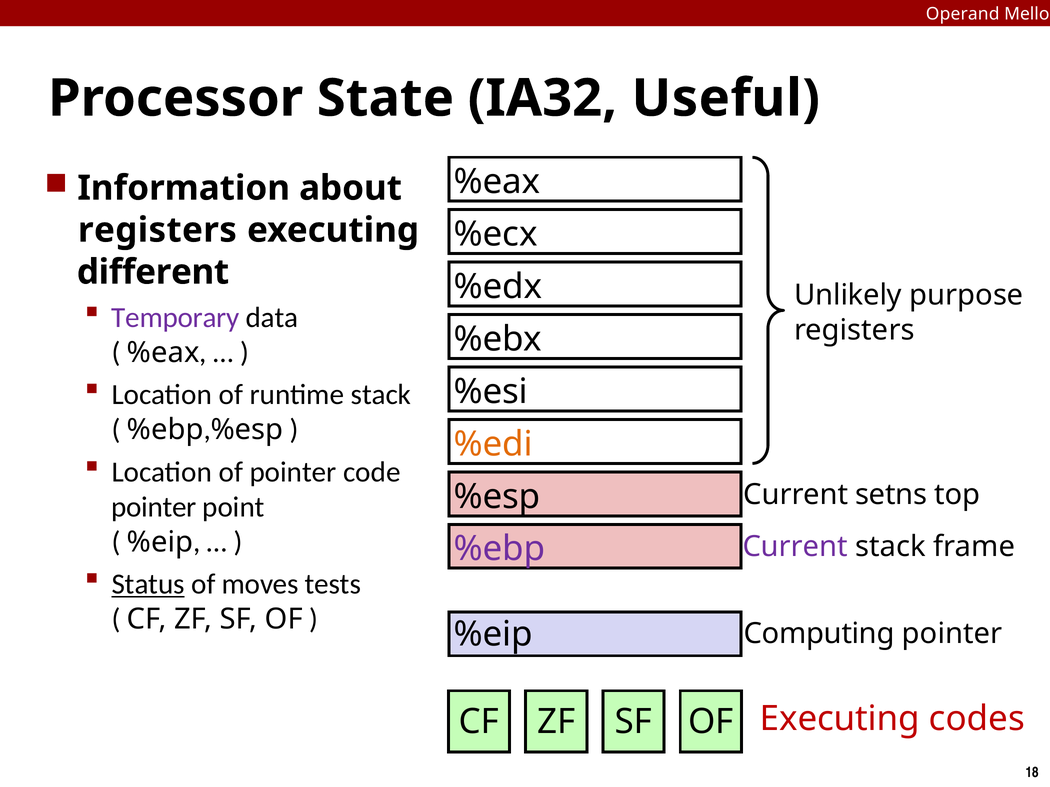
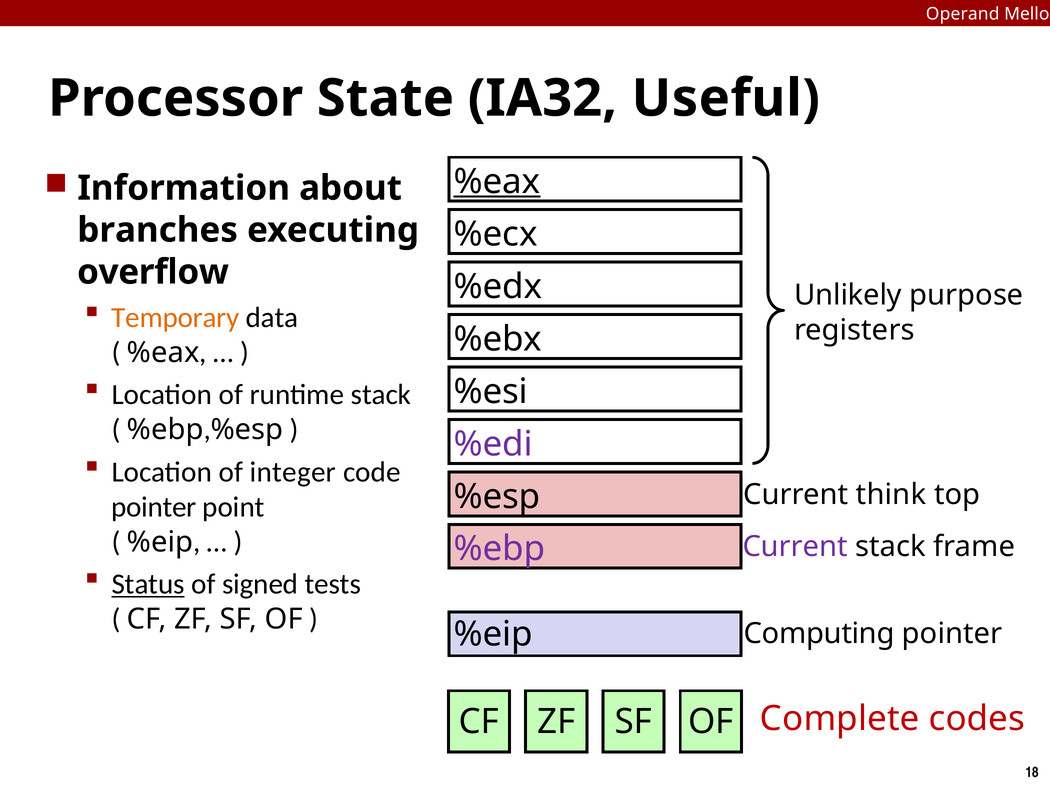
%eax at (497, 182) underline: none -> present
registers at (157, 230): registers -> branches
different: different -> overflow
Temporary colour: purple -> orange
%edi colour: orange -> purple
of pointer: pointer -> integer
setns: setns -> think
moves: moves -> signed
OF Executing: Executing -> Complete
